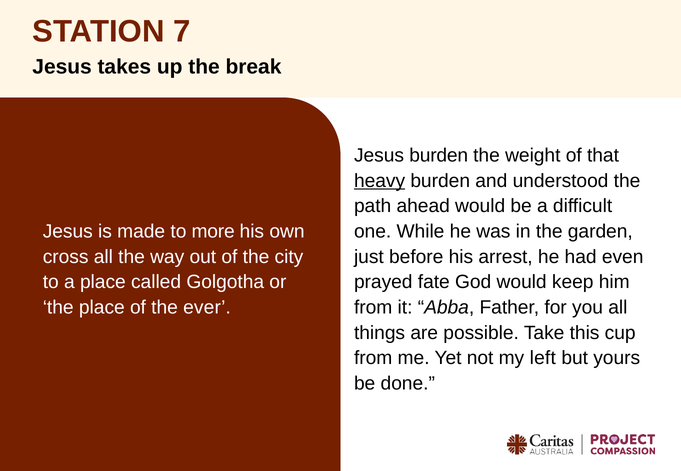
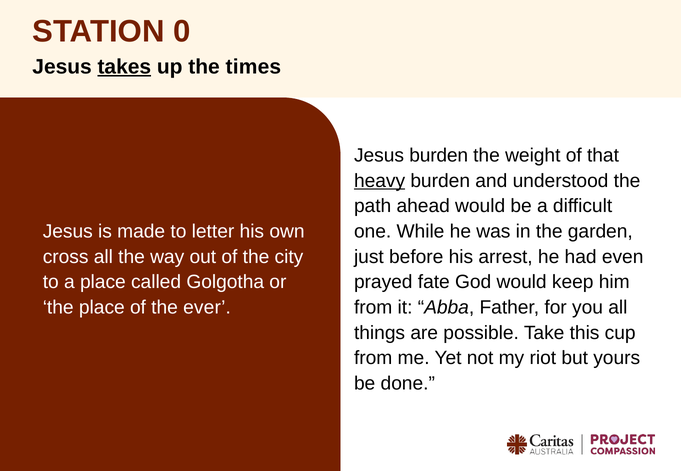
7: 7 -> 0
takes underline: none -> present
break: break -> times
more: more -> letter
left: left -> riot
